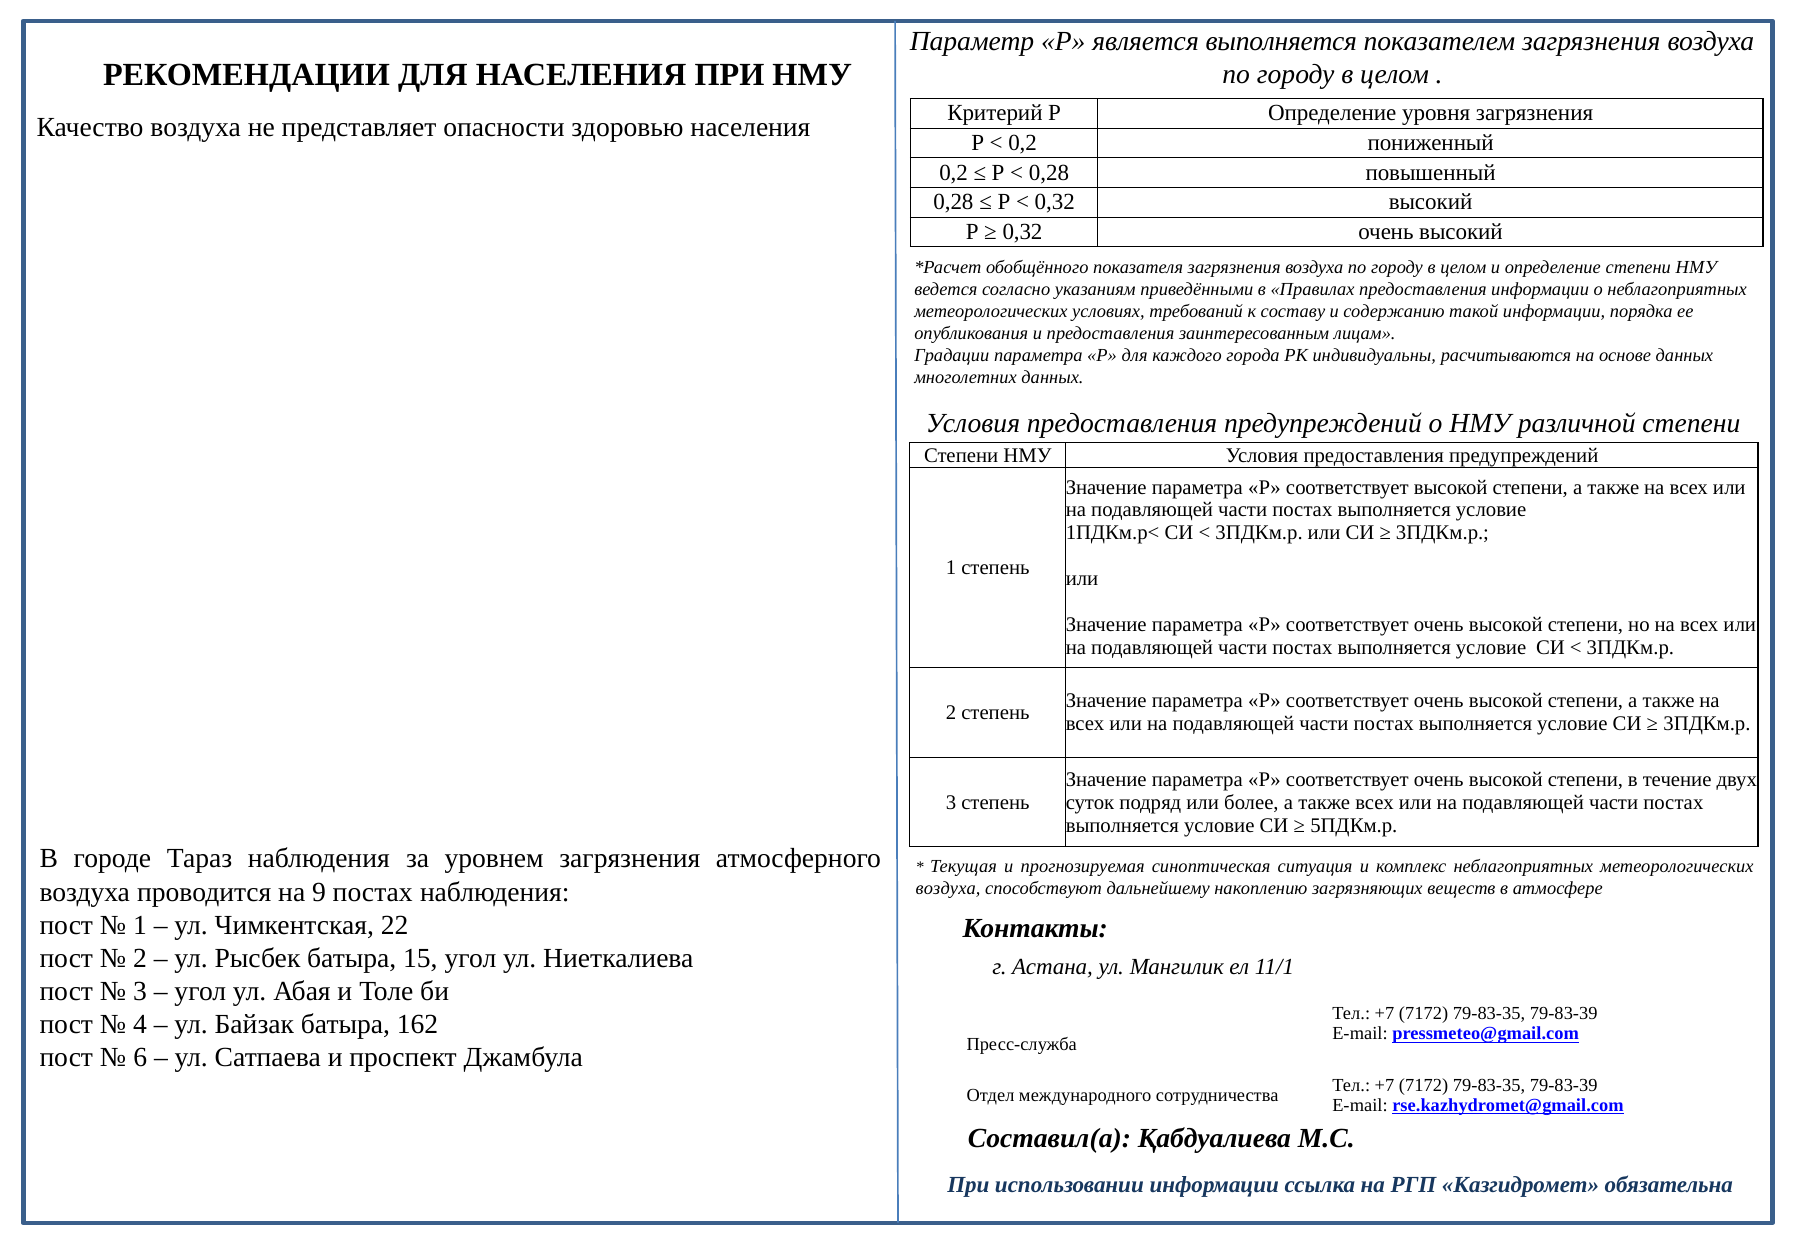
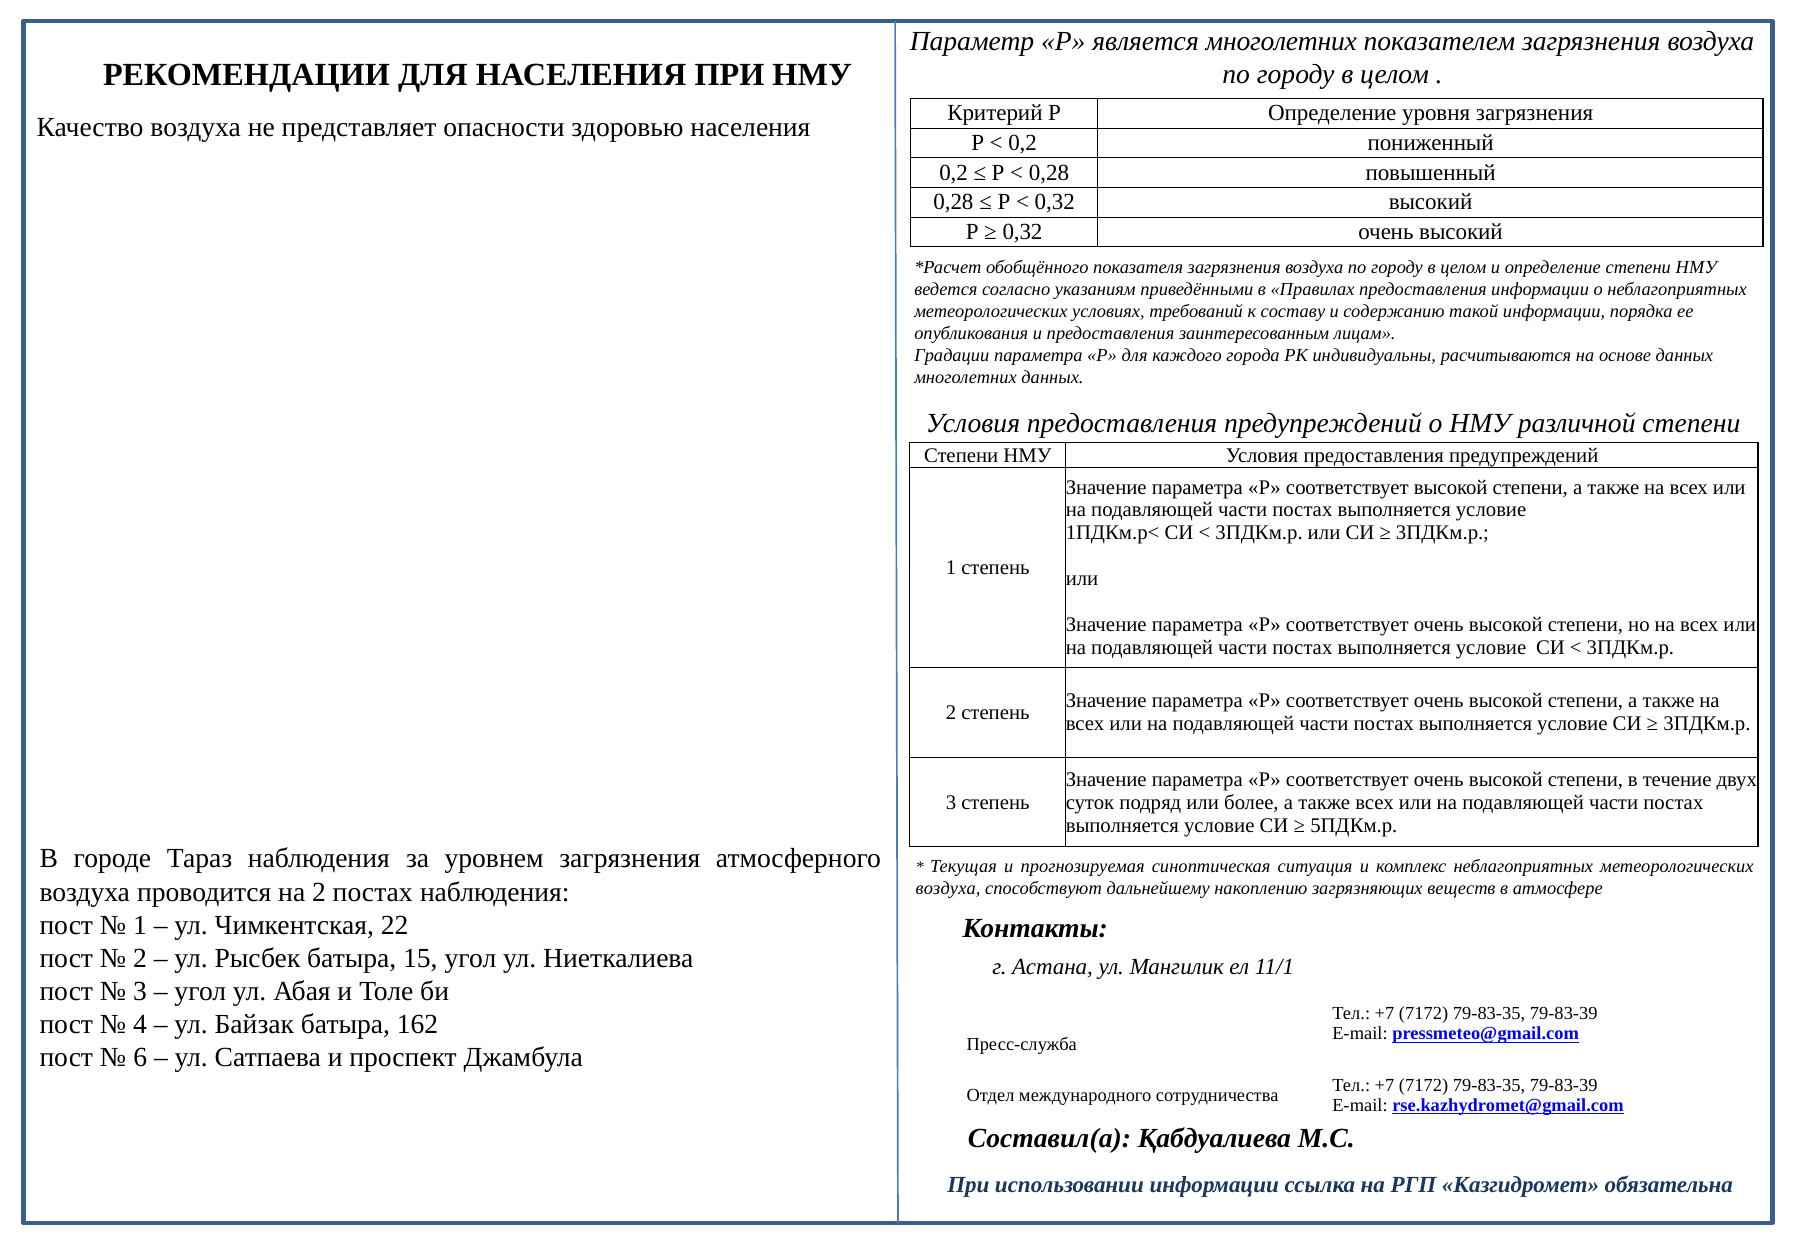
является выполняется: выполняется -> многолетних
на 9: 9 -> 2
